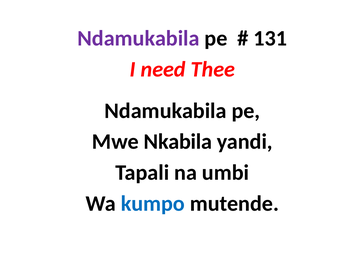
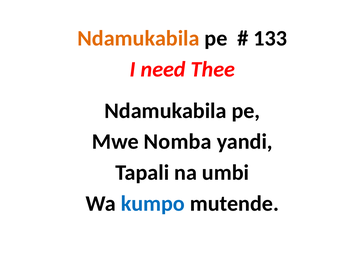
Ndamukabila at (138, 38) colour: purple -> orange
131: 131 -> 133
Nkabila: Nkabila -> Nomba
